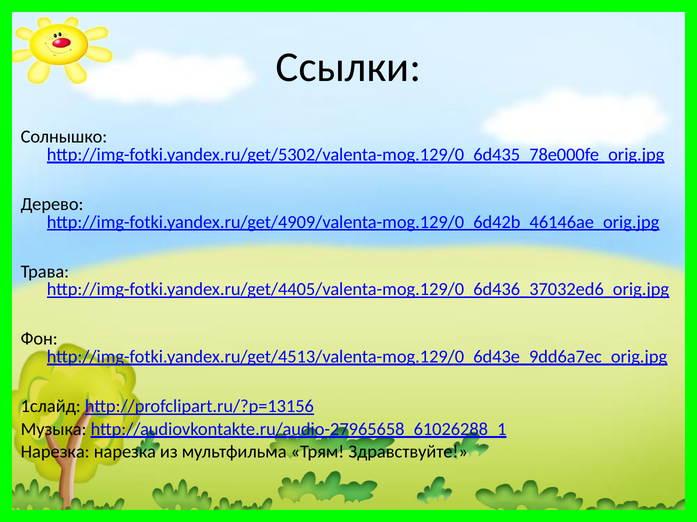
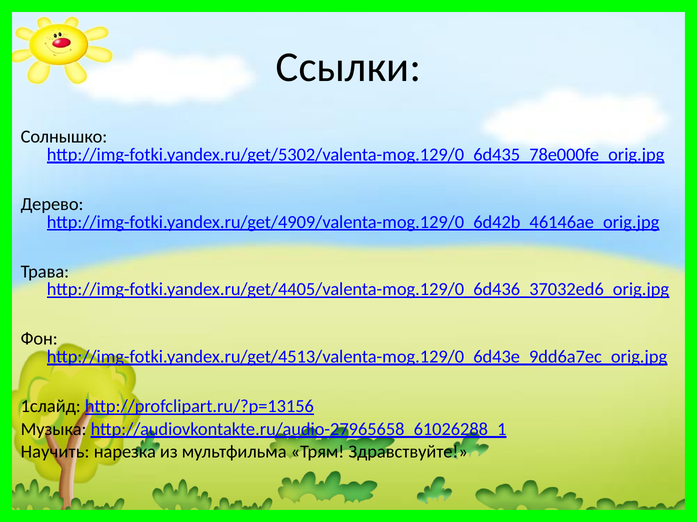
Нарезка at (55, 452): Нарезка -> Научить
